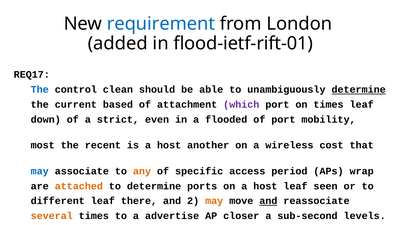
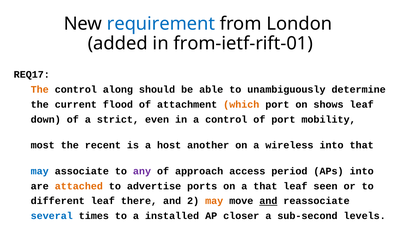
flood-ietf-rift-01: flood-ietf-rift-01 -> from-ietf-rift-01
The at (40, 90) colour: blue -> orange
clean: clean -> along
determine at (359, 90) underline: present -> none
based: based -> flood
which colour: purple -> orange
on times: times -> shows
a flooded: flooded -> control
wireless cost: cost -> into
any colour: orange -> purple
specific: specific -> approach
APs wrap: wrap -> into
to determine: determine -> advertise
on a host: host -> that
several colour: orange -> blue
advertise: advertise -> installed
